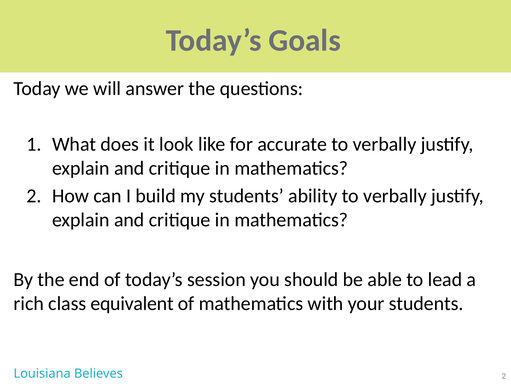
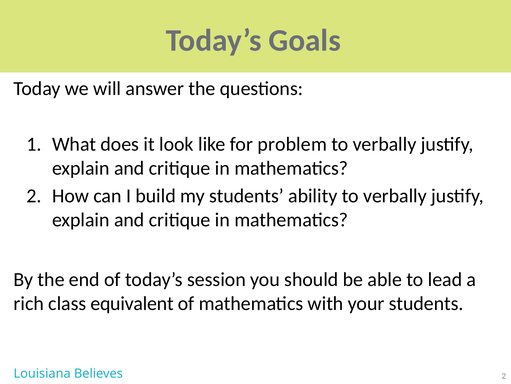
accurate: accurate -> problem
